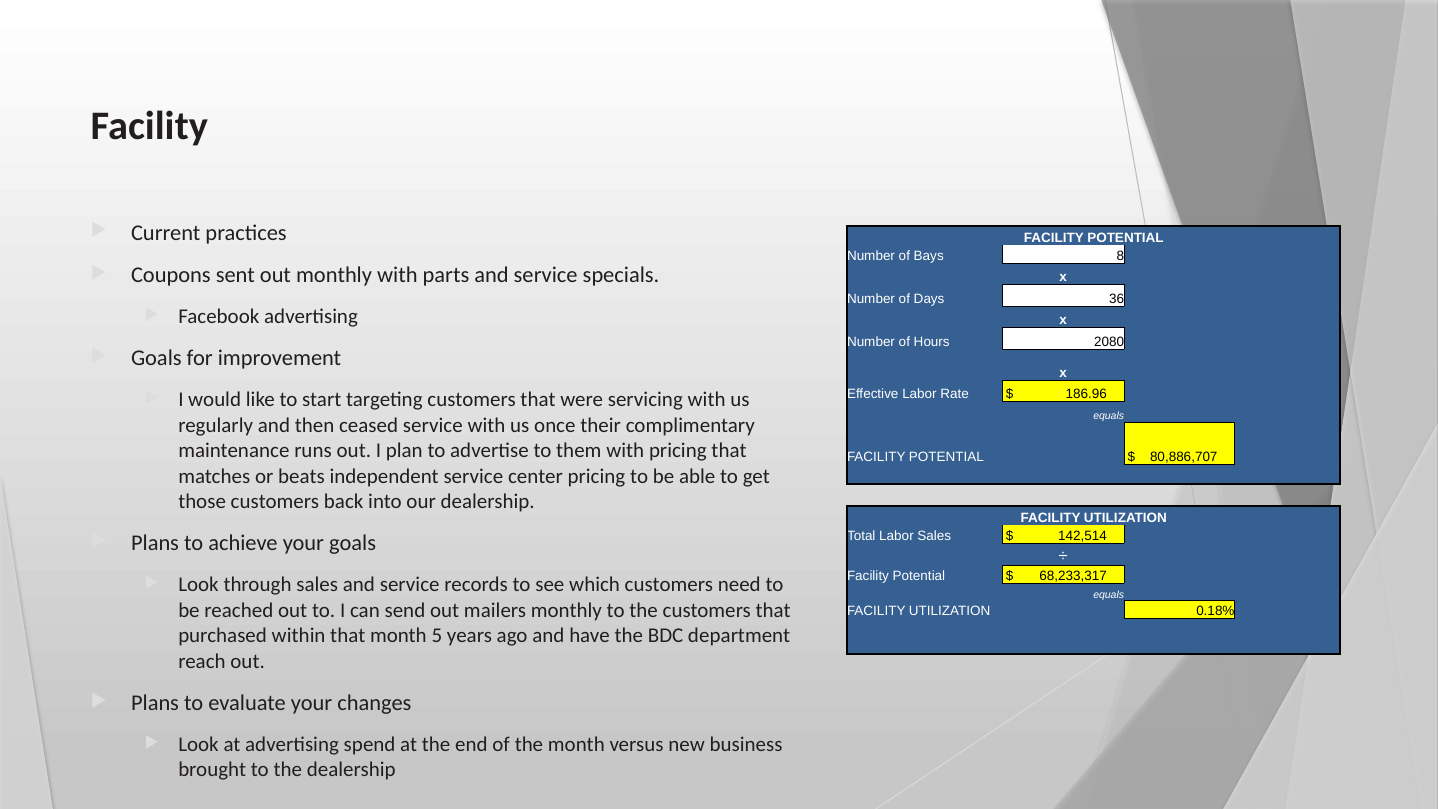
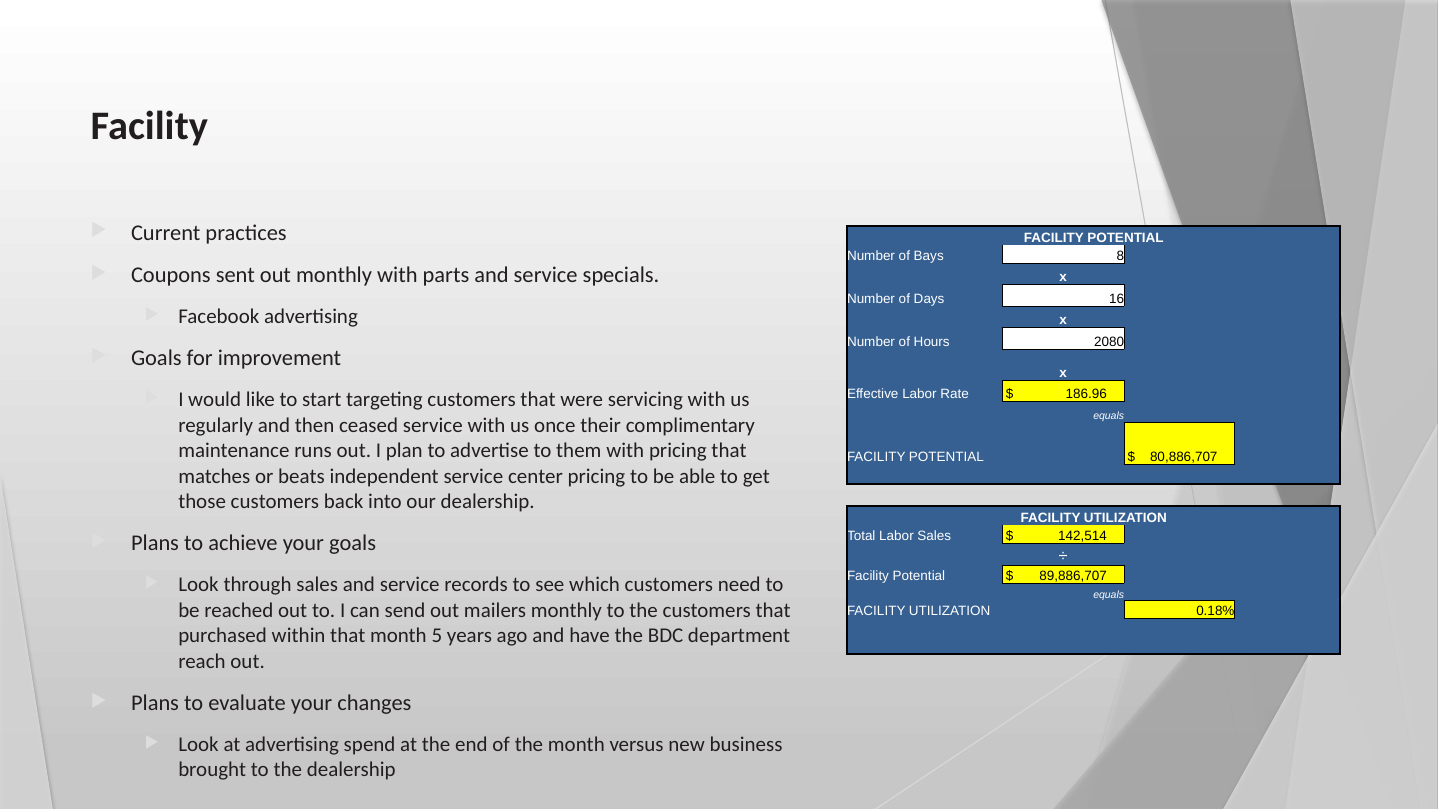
36: 36 -> 16
68,233,317: 68,233,317 -> 89,886,707
